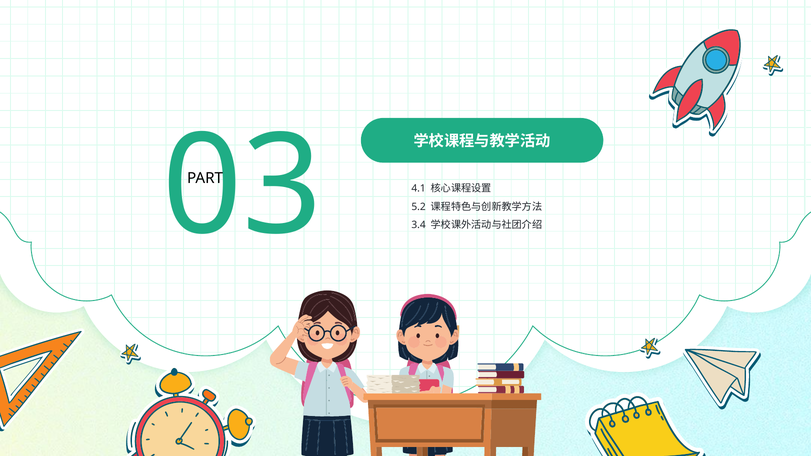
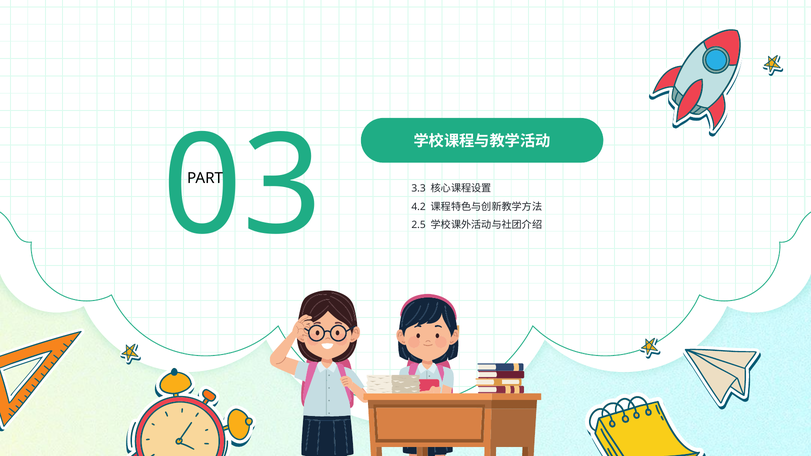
4.1: 4.1 -> 3.3
5.2: 5.2 -> 4.2
3.4: 3.4 -> 2.5
